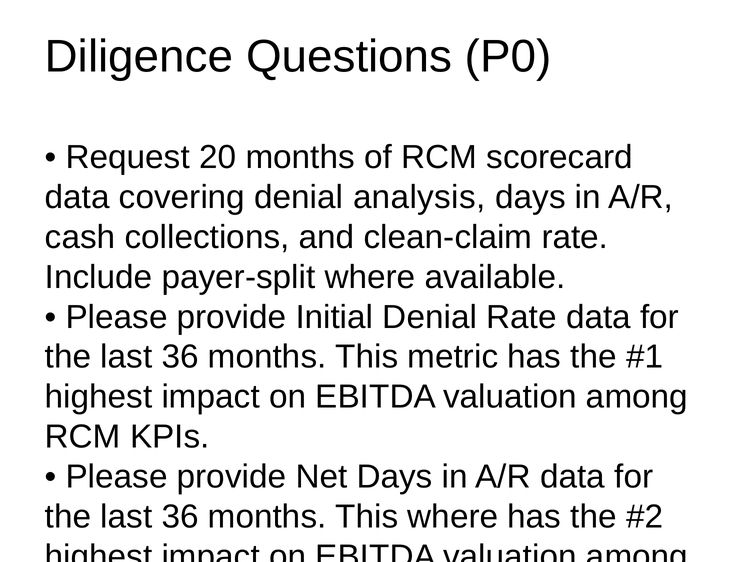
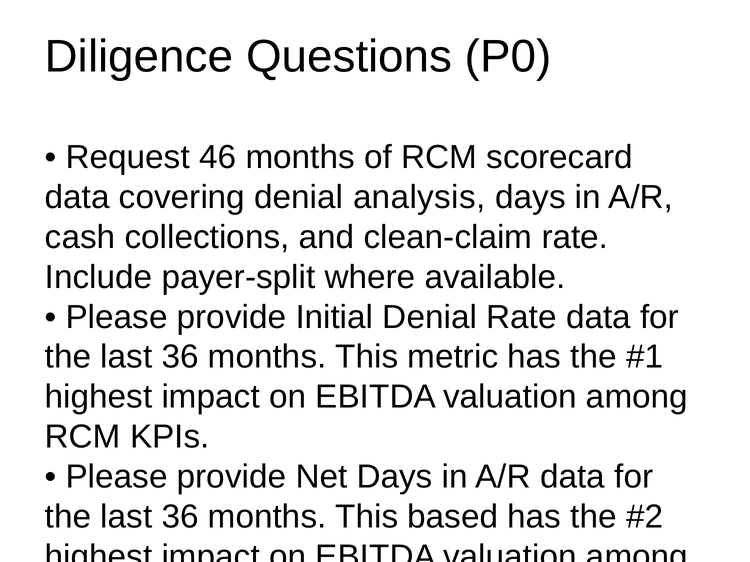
20: 20 -> 46
This where: where -> based
